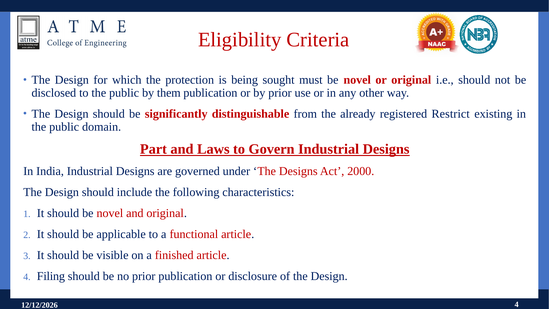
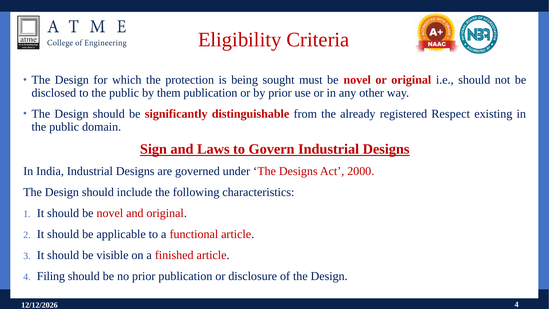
Restrict: Restrict -> Respect
Part: Part -> Sign
